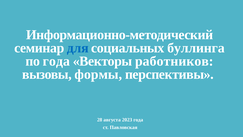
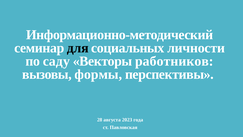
для colour: blue -> black
буллинга: буллинга -> личности
по года: года -> саду
